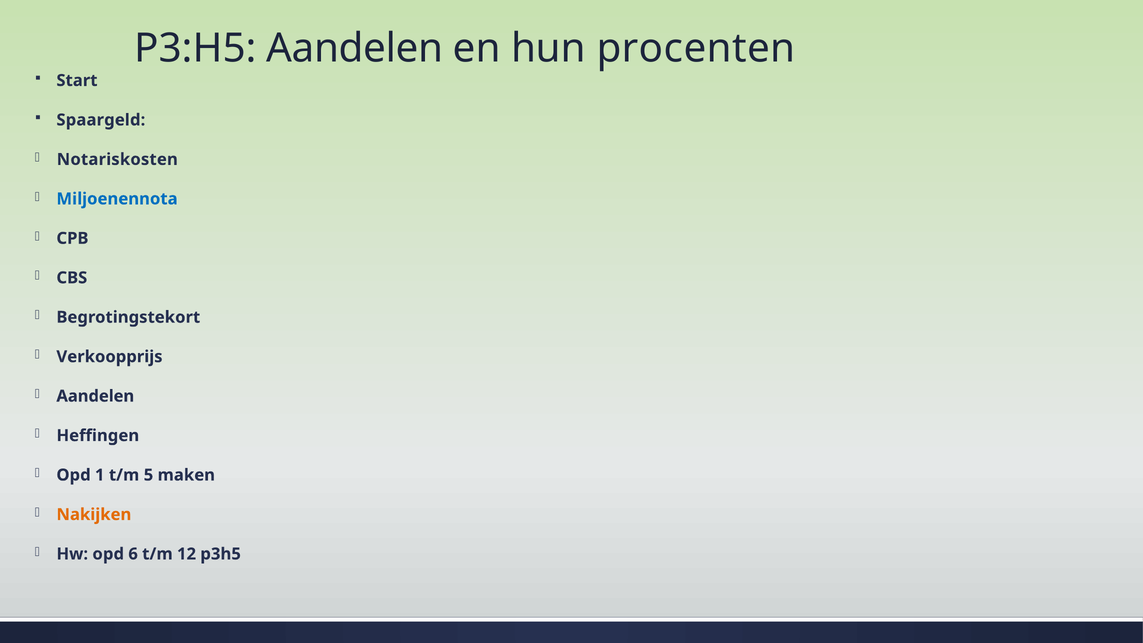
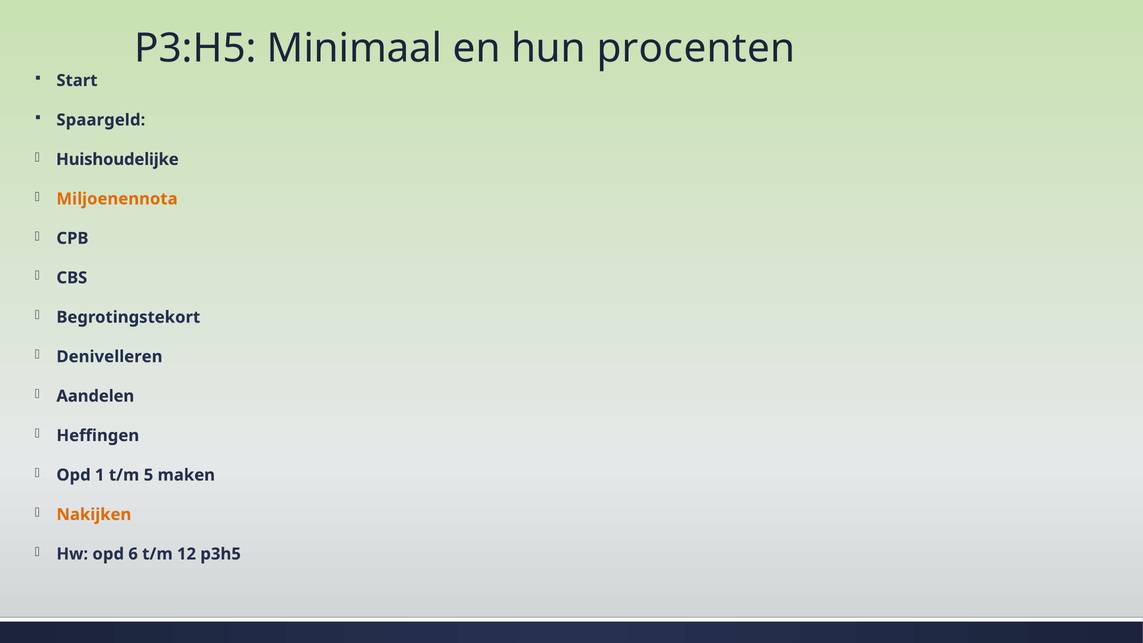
P3:H5 Aandelen: Aandelen -> Minimaal
Notariskosten: Notariskosten -> Huishoudelijke
Miljoenennota colour: blue -> orange
Verkoopprijs: Verkoopprijs -> Denivelleren
